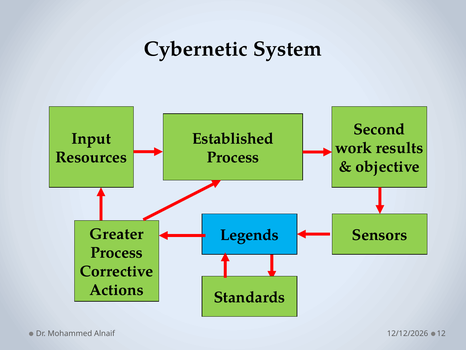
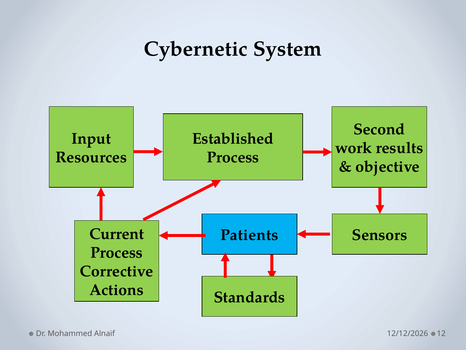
Greater: Greater -> Current
Legends: Legends -> Patients
